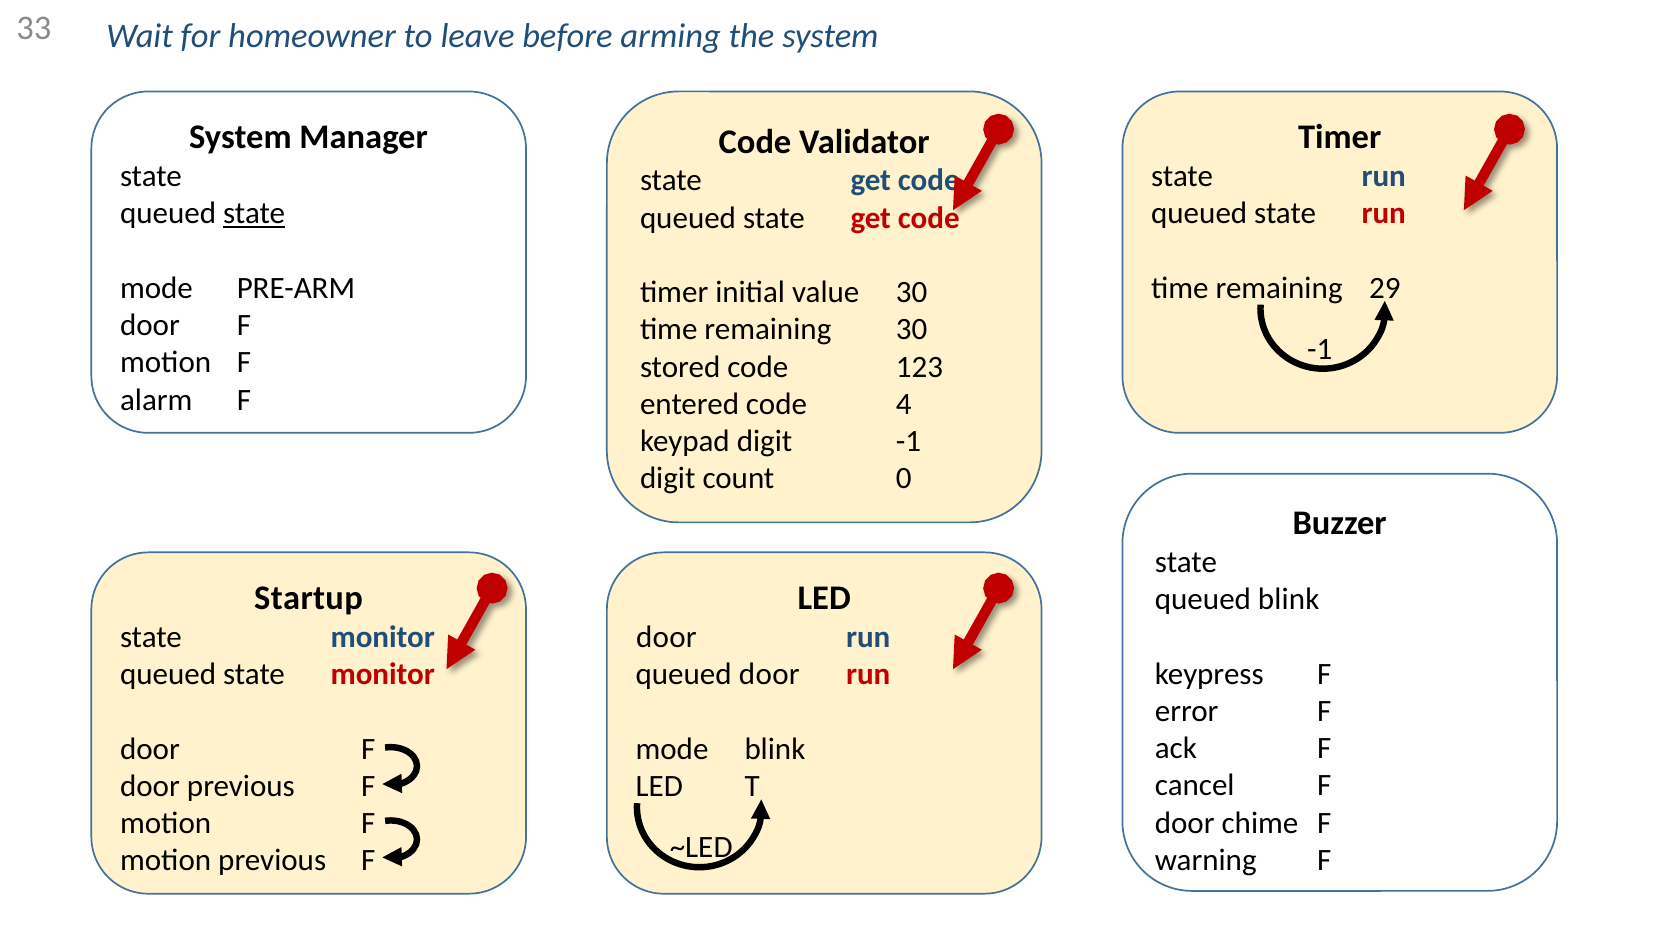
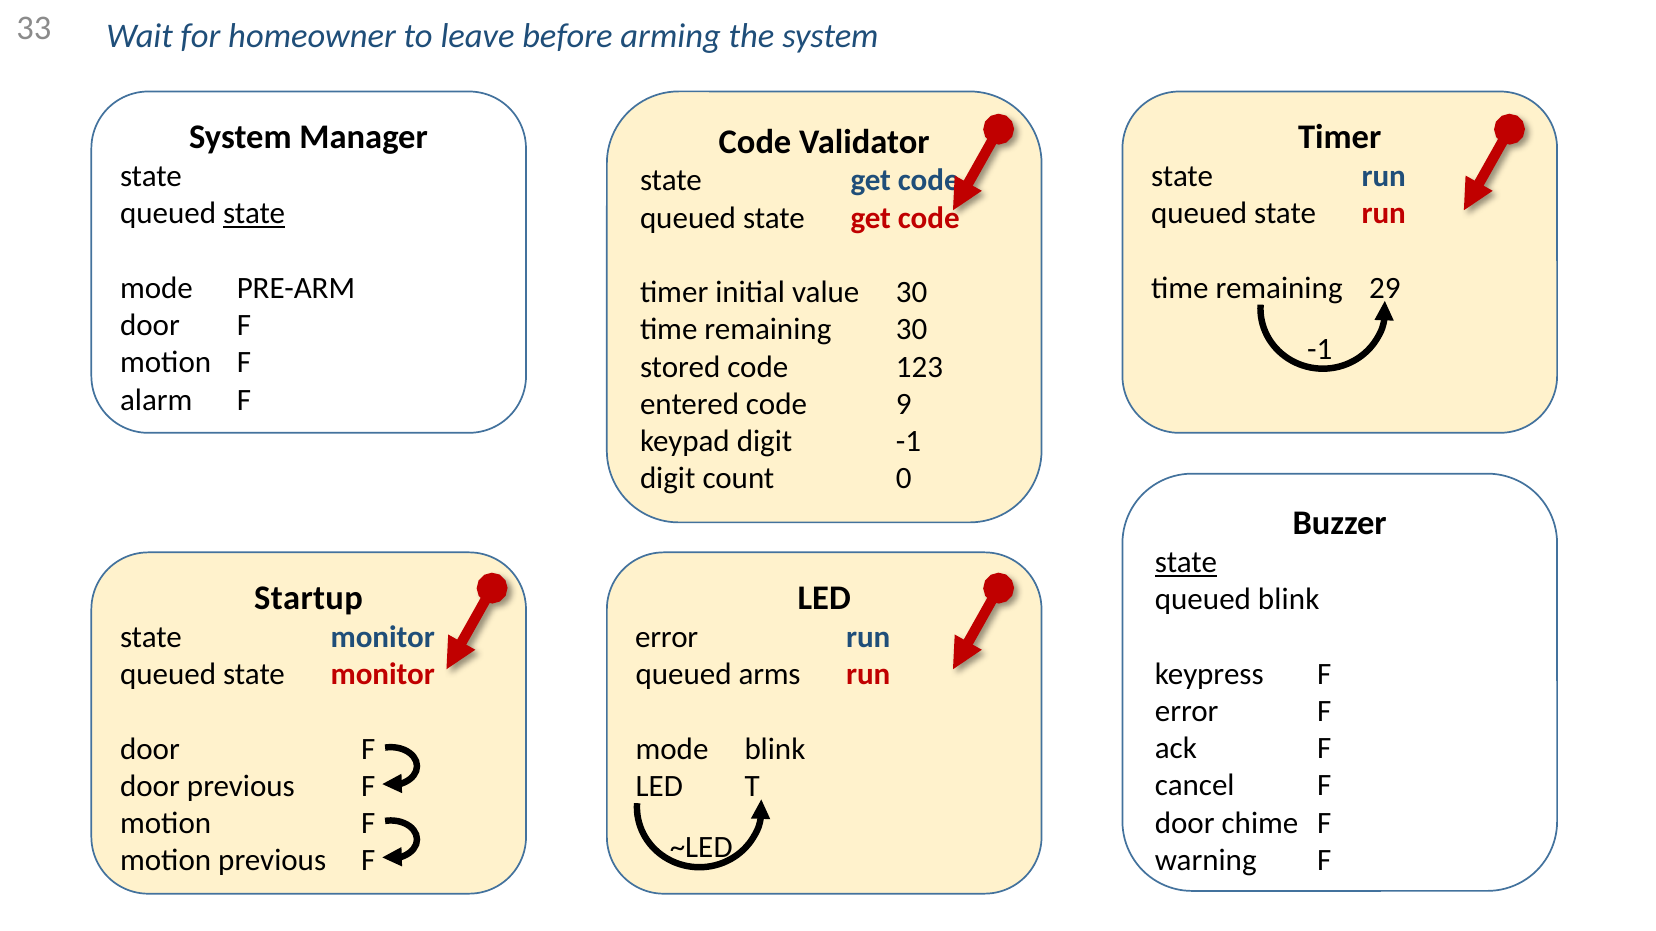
4: 4 -> 9
state at (1186, 563) underline: none -> present
door at (666, 638): door -> error
queued door: door -> arms
